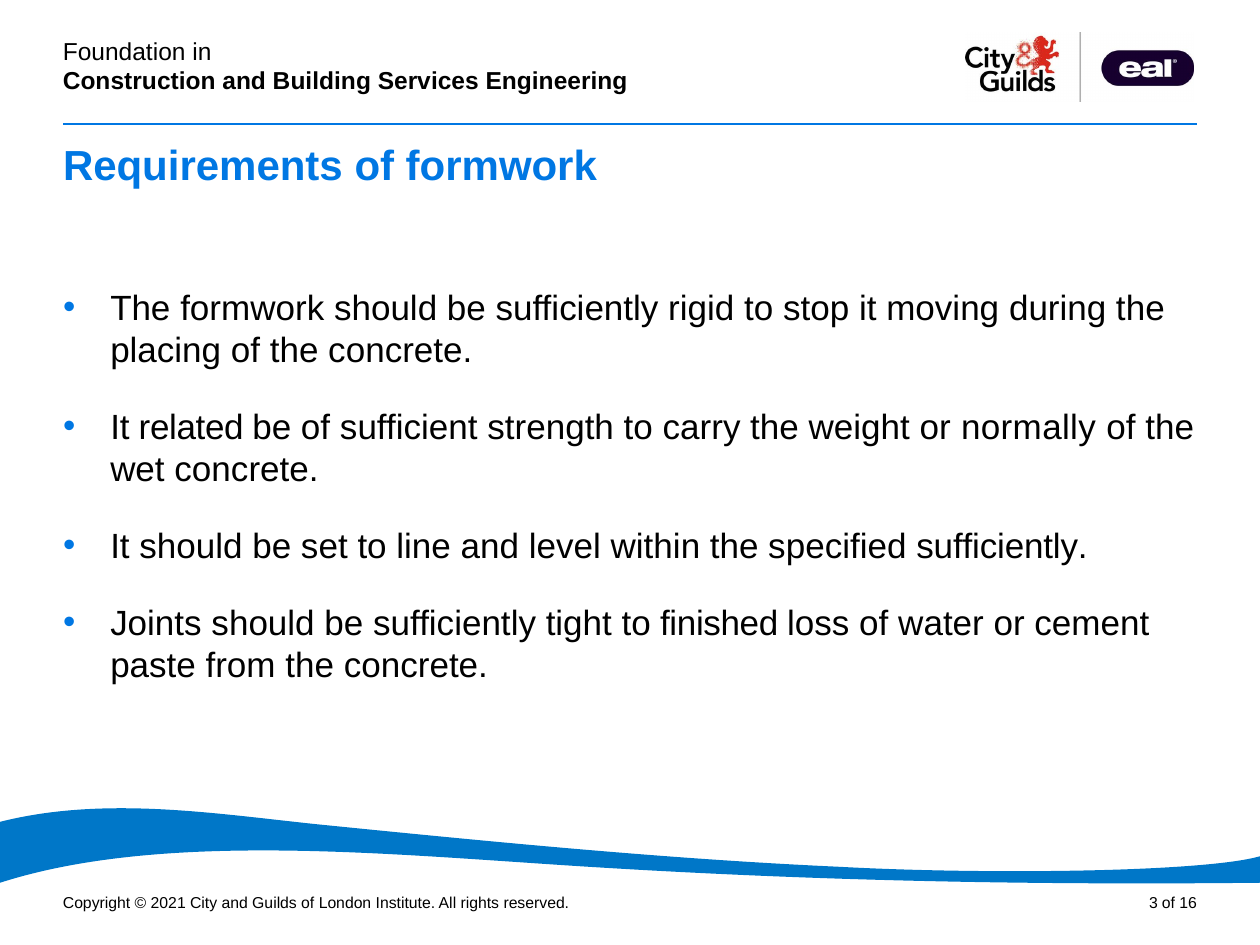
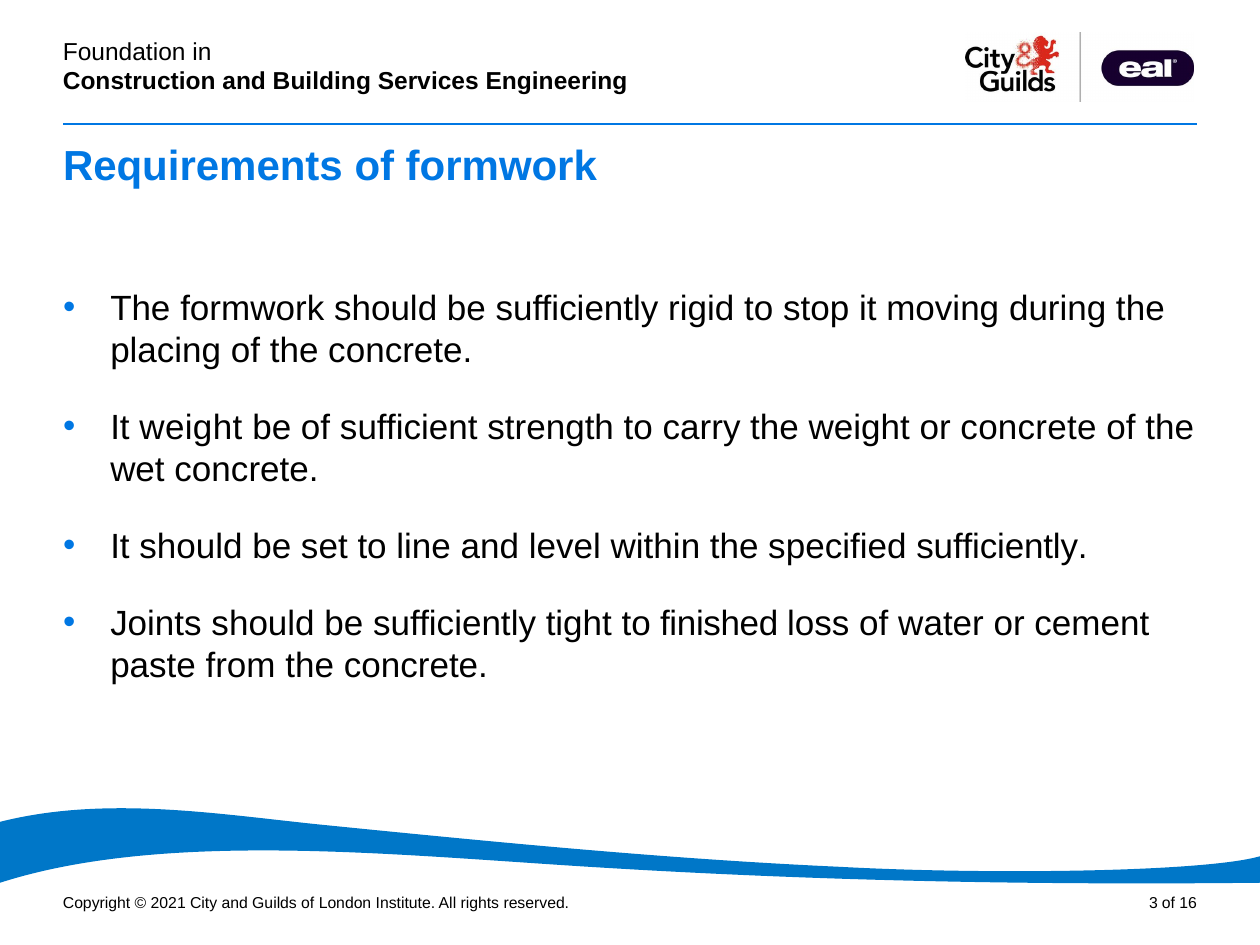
It related: related -> weight
or normally: normally -> concrete
